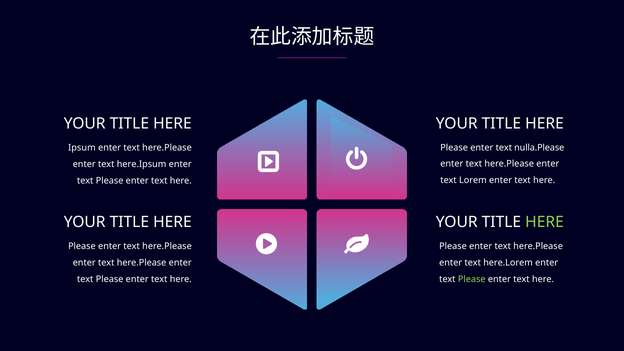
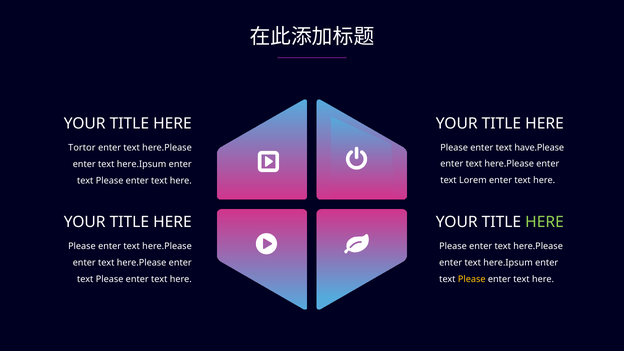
nulla.Please: nulla.Please -> have.Please
Ipsum: Ipsum -> Tortor
here.Lorem at (508, 263): here.Lorem -> here.Ipsum
Please at (472, 279) colour: light green -> yellow
